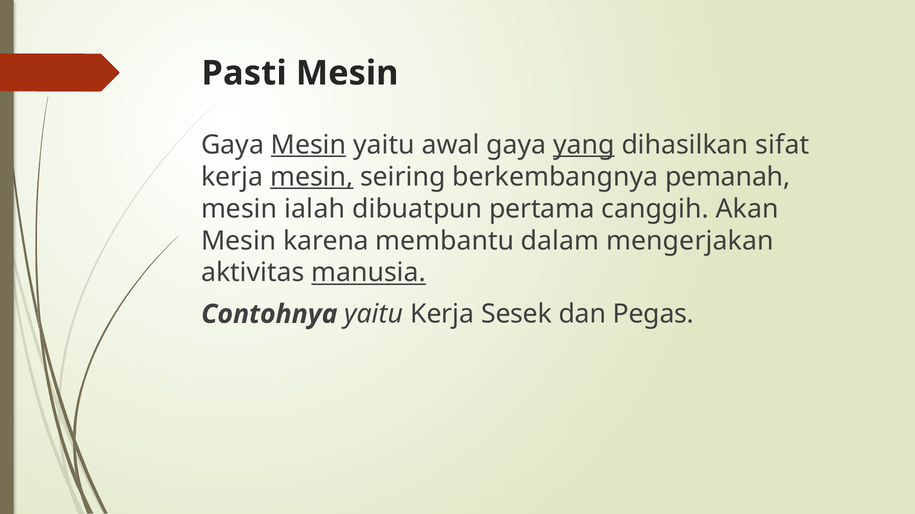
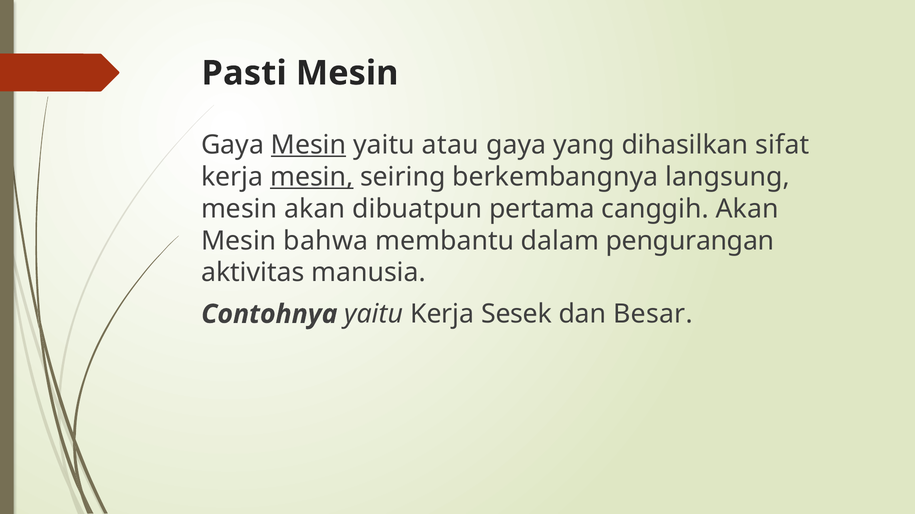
awal: awal -> atau
yang underline: present -> none
pemanah: pemanah -> langsung
mesin ialah: ialah -> akan
karena: karena -> bahwa
mengerjakan: mengerjakan -> pengurangan
manusia underline: present -> none
Pegas: Pegas -> Besar
